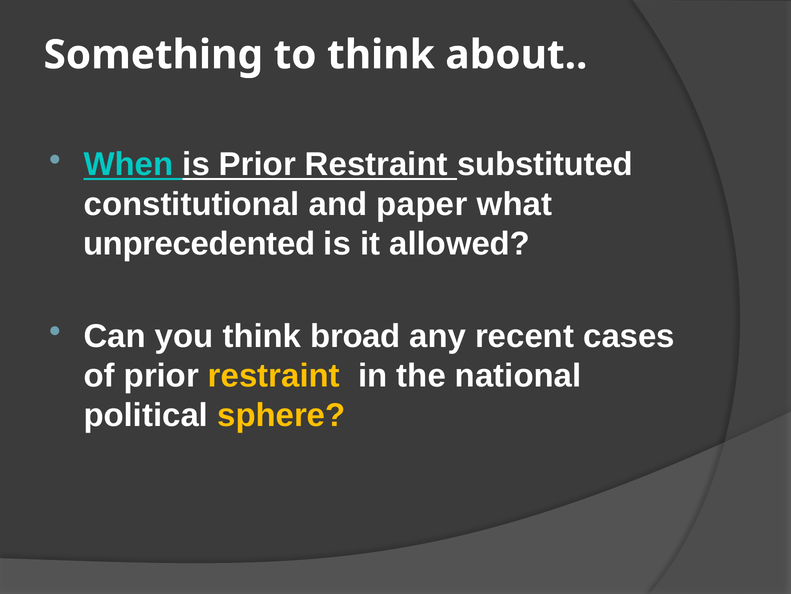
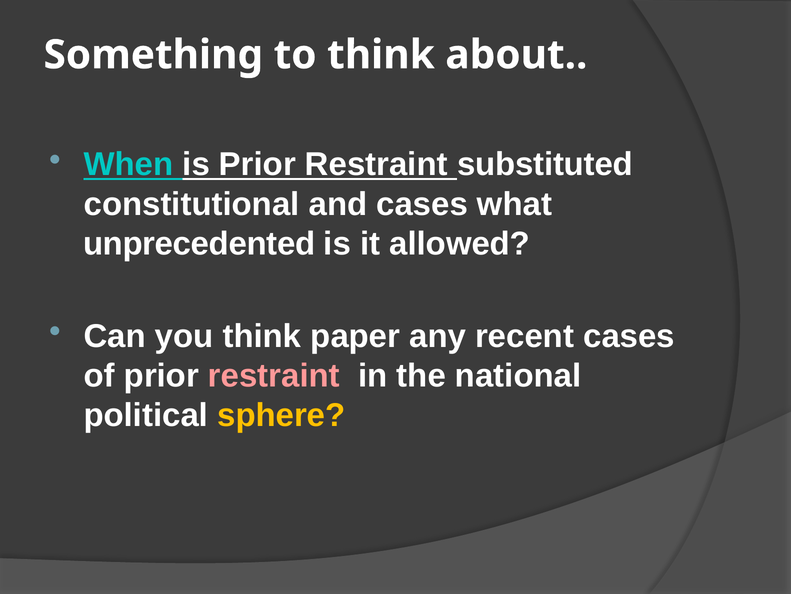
and paper: paper -> cases
broad: broad -> paper
restraint at (274, 375) colour: yellow -> pink
